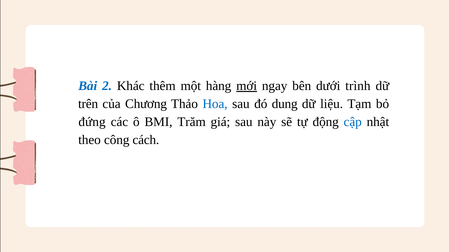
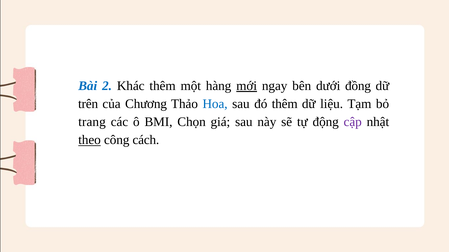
trình: trình -> đồng
đó dung: dung -> thêm
đứng: đứng -> trang
Trăm: Trăm -> Chọn
cập colour: blue -> purple
theo underline: none -> present
